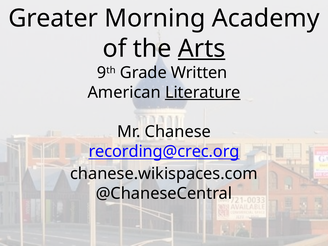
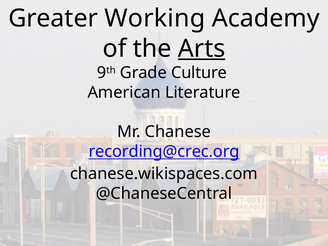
Morning: Morning -> Working
Written: Written -> Culture
Literature underline: present -> none
